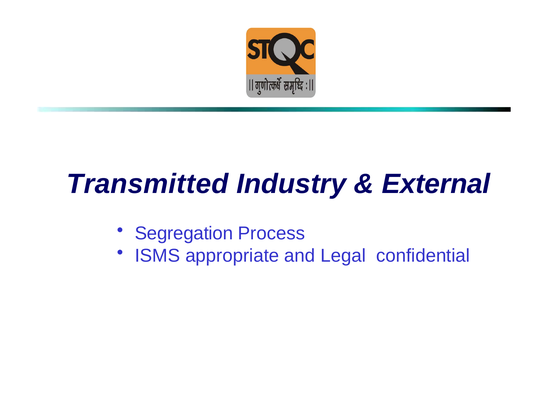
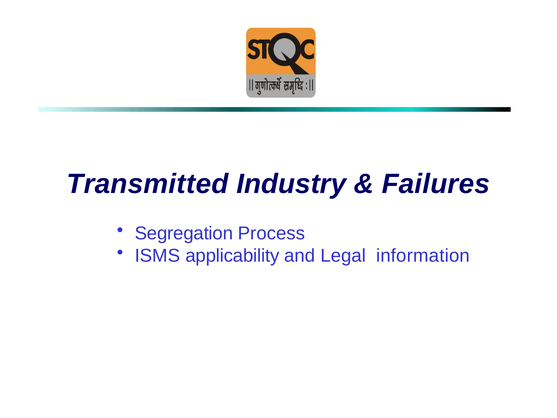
External: External -> Failures
appropriate: appropriate -> applicability
confidential: confidential -> information
